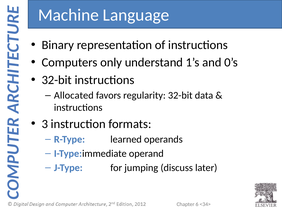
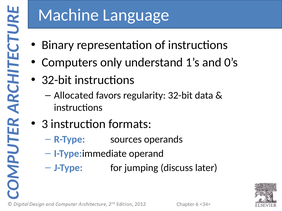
learned: learned -> sources
